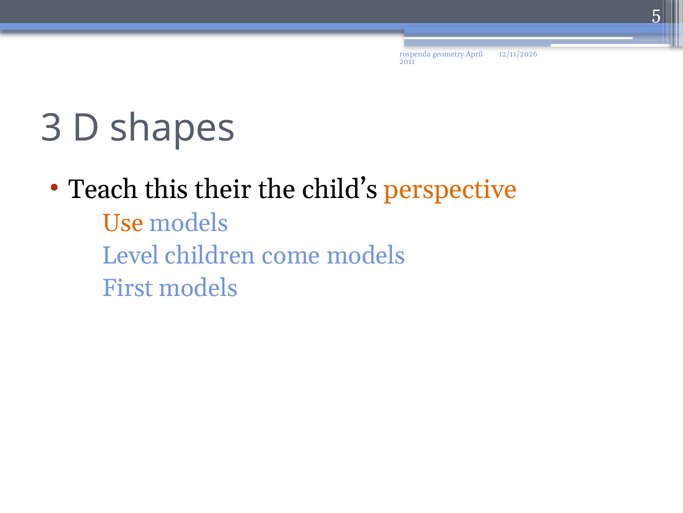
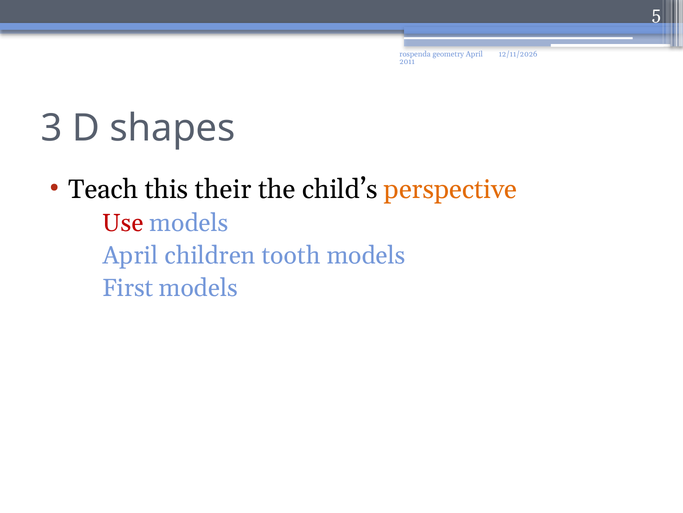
Use colour: orange -> red
Level at (131, 255): Level -> April
come: come -> tooth
